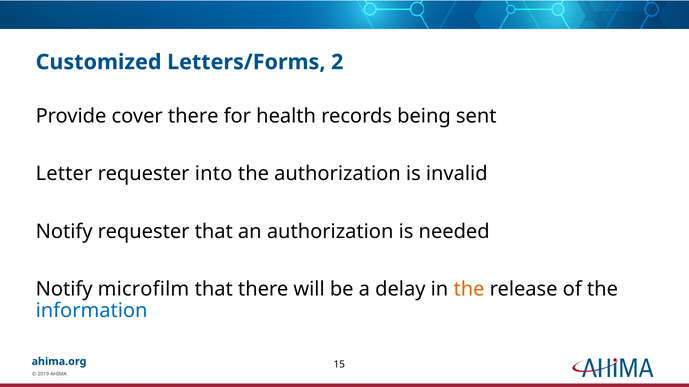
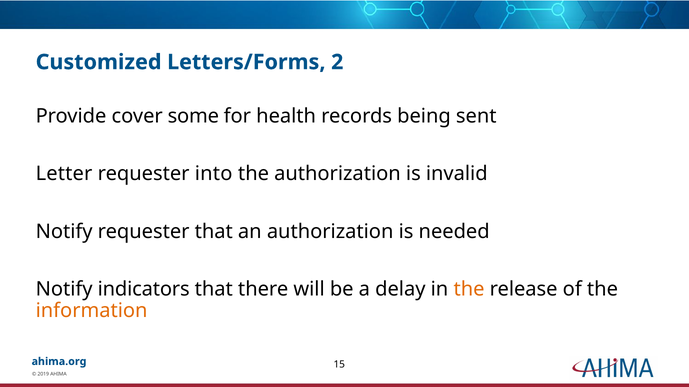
cover there: there -> some
microfilm: microfilm -> indicators
information colour: blue -> orange
